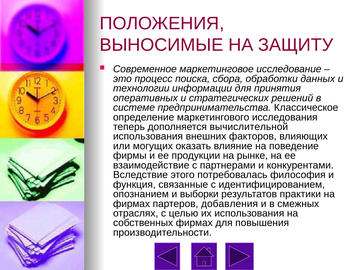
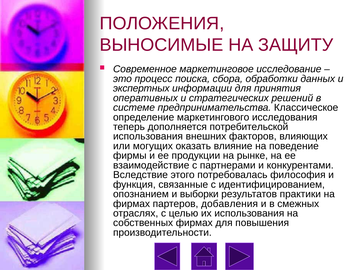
технологии: технологии -> экспертных
вычислительной: вычислительной -> потребительской
